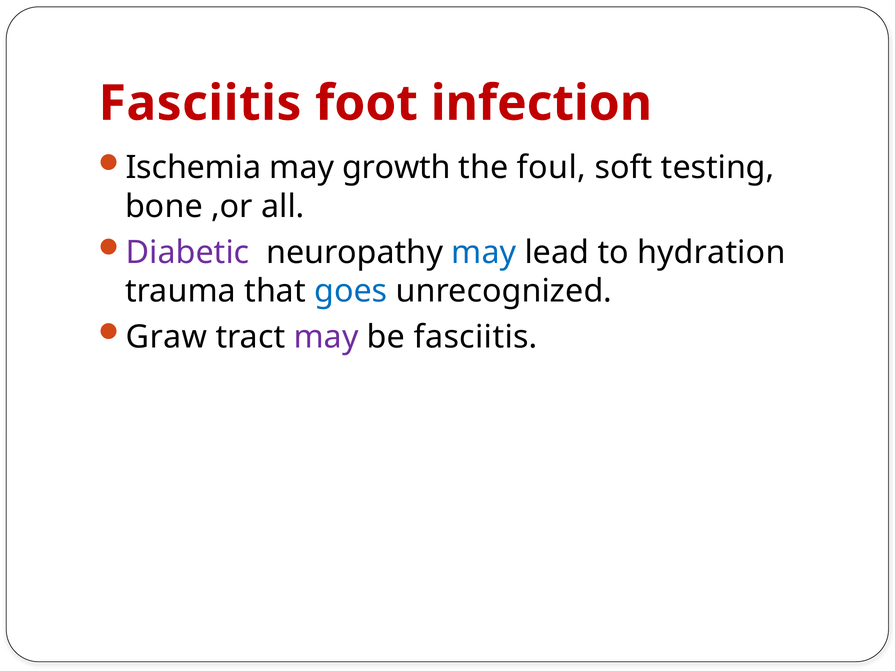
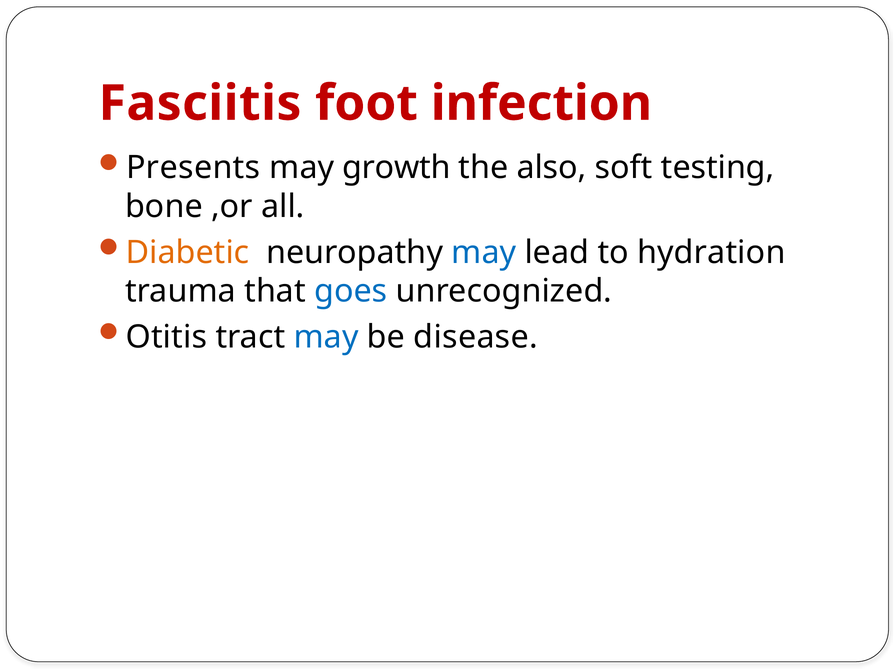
Ischemia: Ischemia -> Presents
foul: foul -> also
Diabetic colour: purple -> orange
Graw: Graw -> Otitis
may at (326, 337) colour: purple -> blue
be fasciitis: fasciitis -> disease
